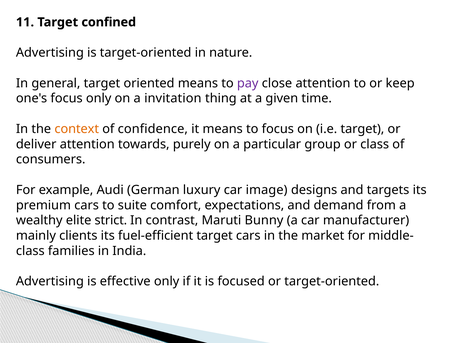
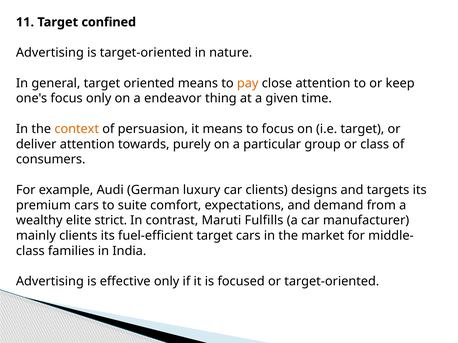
pay colour: purple -> orange
invitation: invitation -> endeavor
confidence: confidence -> persuasion
car image: image -> clients
Bunny: Bunny -> Fulfills
